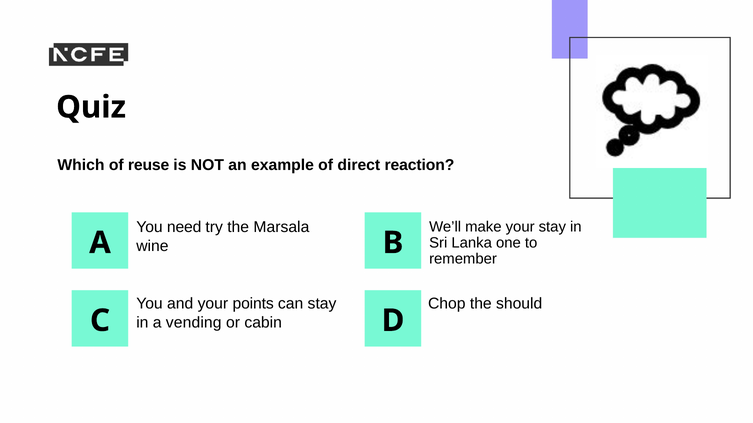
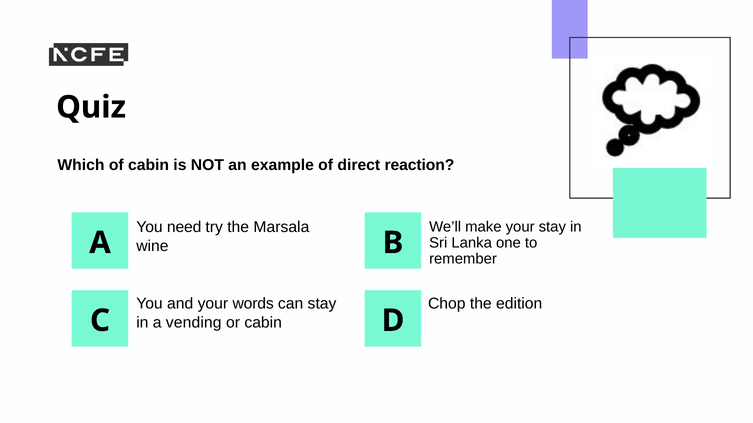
of reuse: reuse -> cabin
points: points -> words
should: should -> edition
